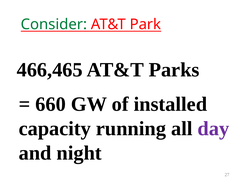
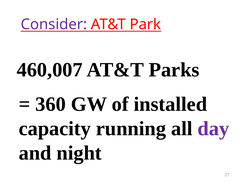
Consider colour: green -> purple
466,465: 466,465 -> 460,007
660: 660 -> 360
